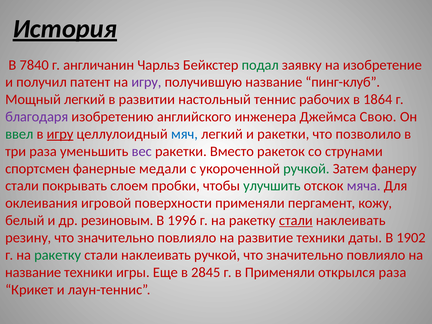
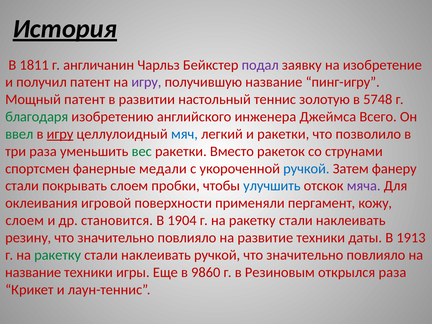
7840: 7840 -> 1811
подал colour: green -> purple
пинг-клуб: пинг-клуб -> пинг-игру
Мощный легкий: легкий -> патент
рабочих: рабочих -> золотую
1864: 1864 -> 5748
благодаря colour: purple -> green
Свою: Свою -> Всего
вес colour: purple -> green
ручкой at (306, 169) colour: green -> blue
улучшить colour: green -> blue
белый at (25, 220): белый -> слоем
резиновым: резиновым -> становится
1996: 1996 -> 1904
стали at (296, 220) underline: present -> none
1902: 1902 -> 1913
2845: 2845 -> 9860
в Применяли: Применяли -> Резиновым
